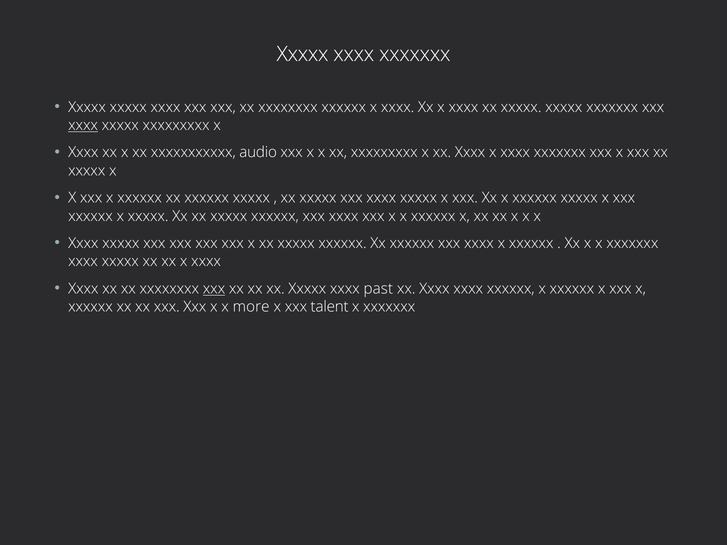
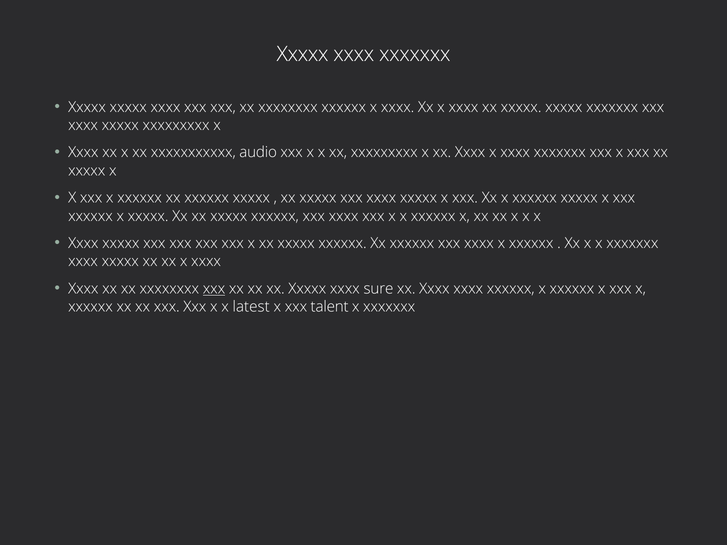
xxxx at (83, 125) underline: present -> none
past: past -> sure
more: more -> latest
